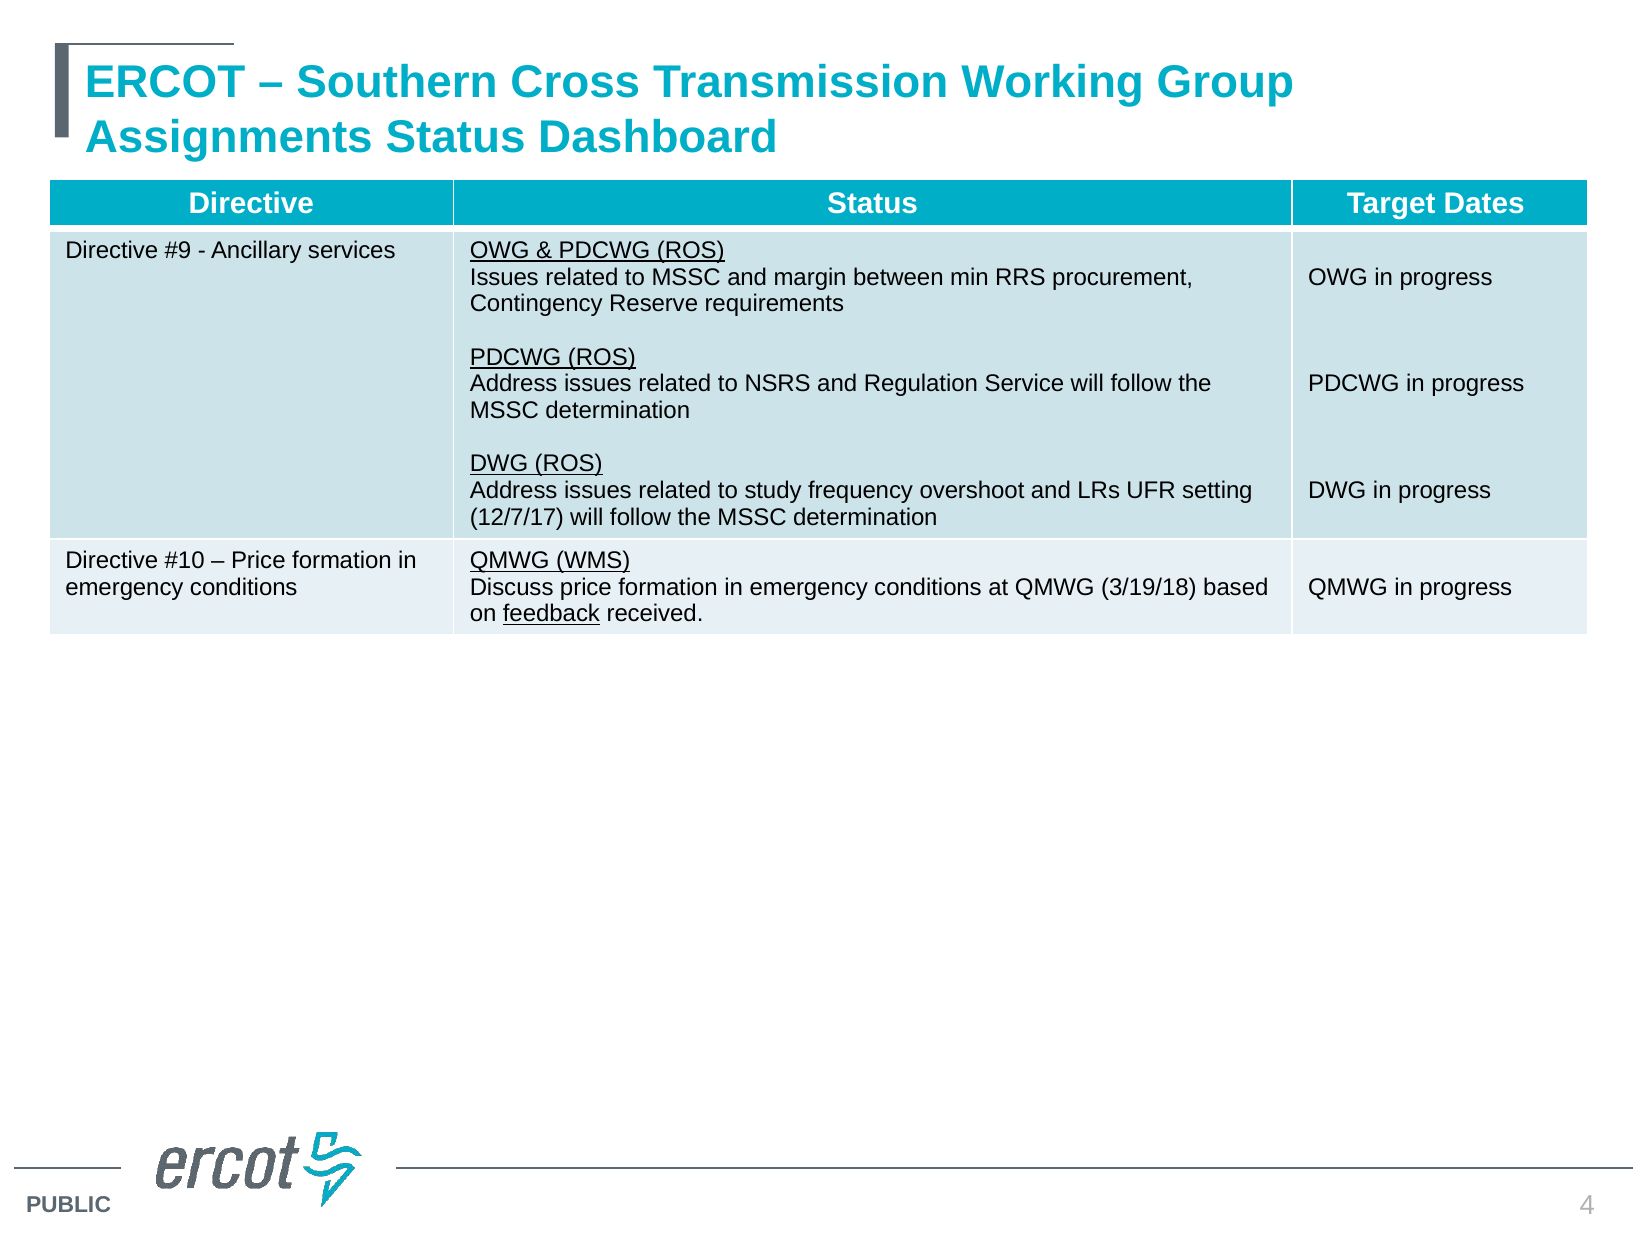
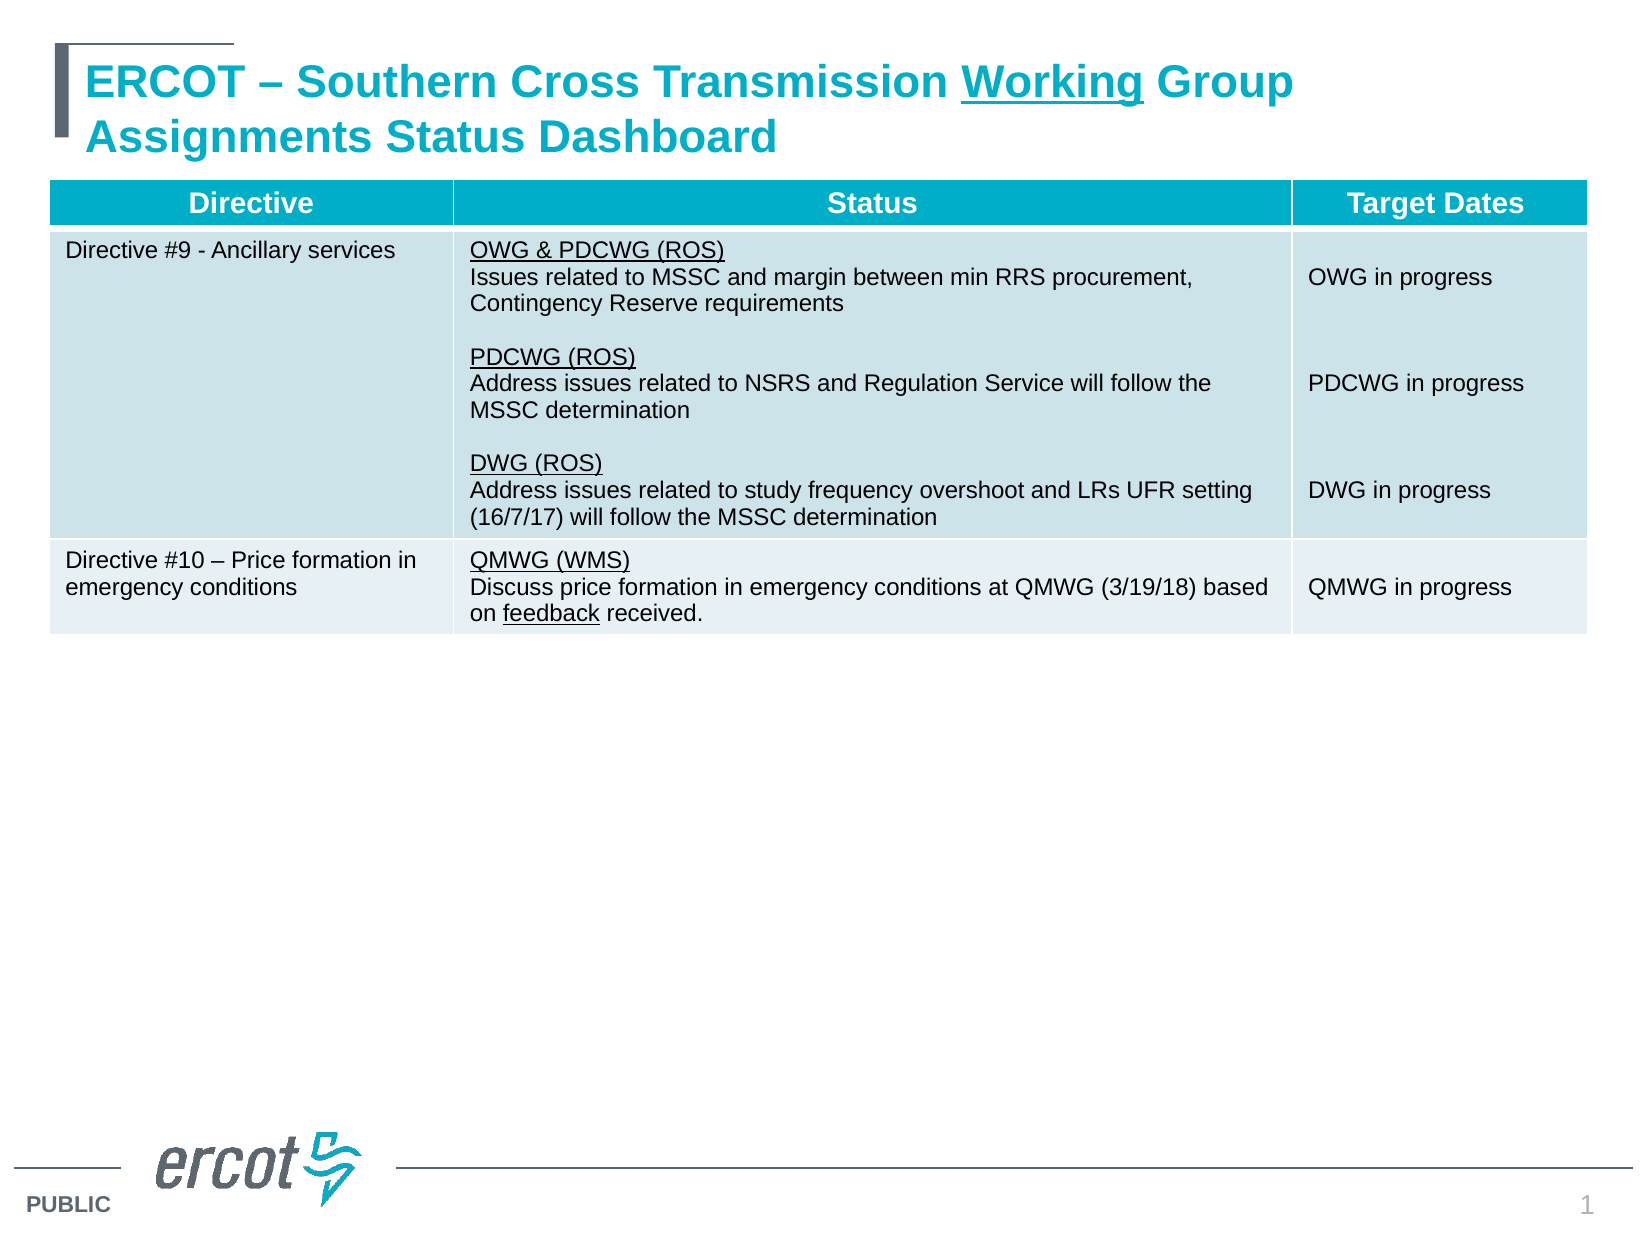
Working underline: none -> present
12/7/17: 12/7/17 -> 16/7/17
4: 4 -> 1
